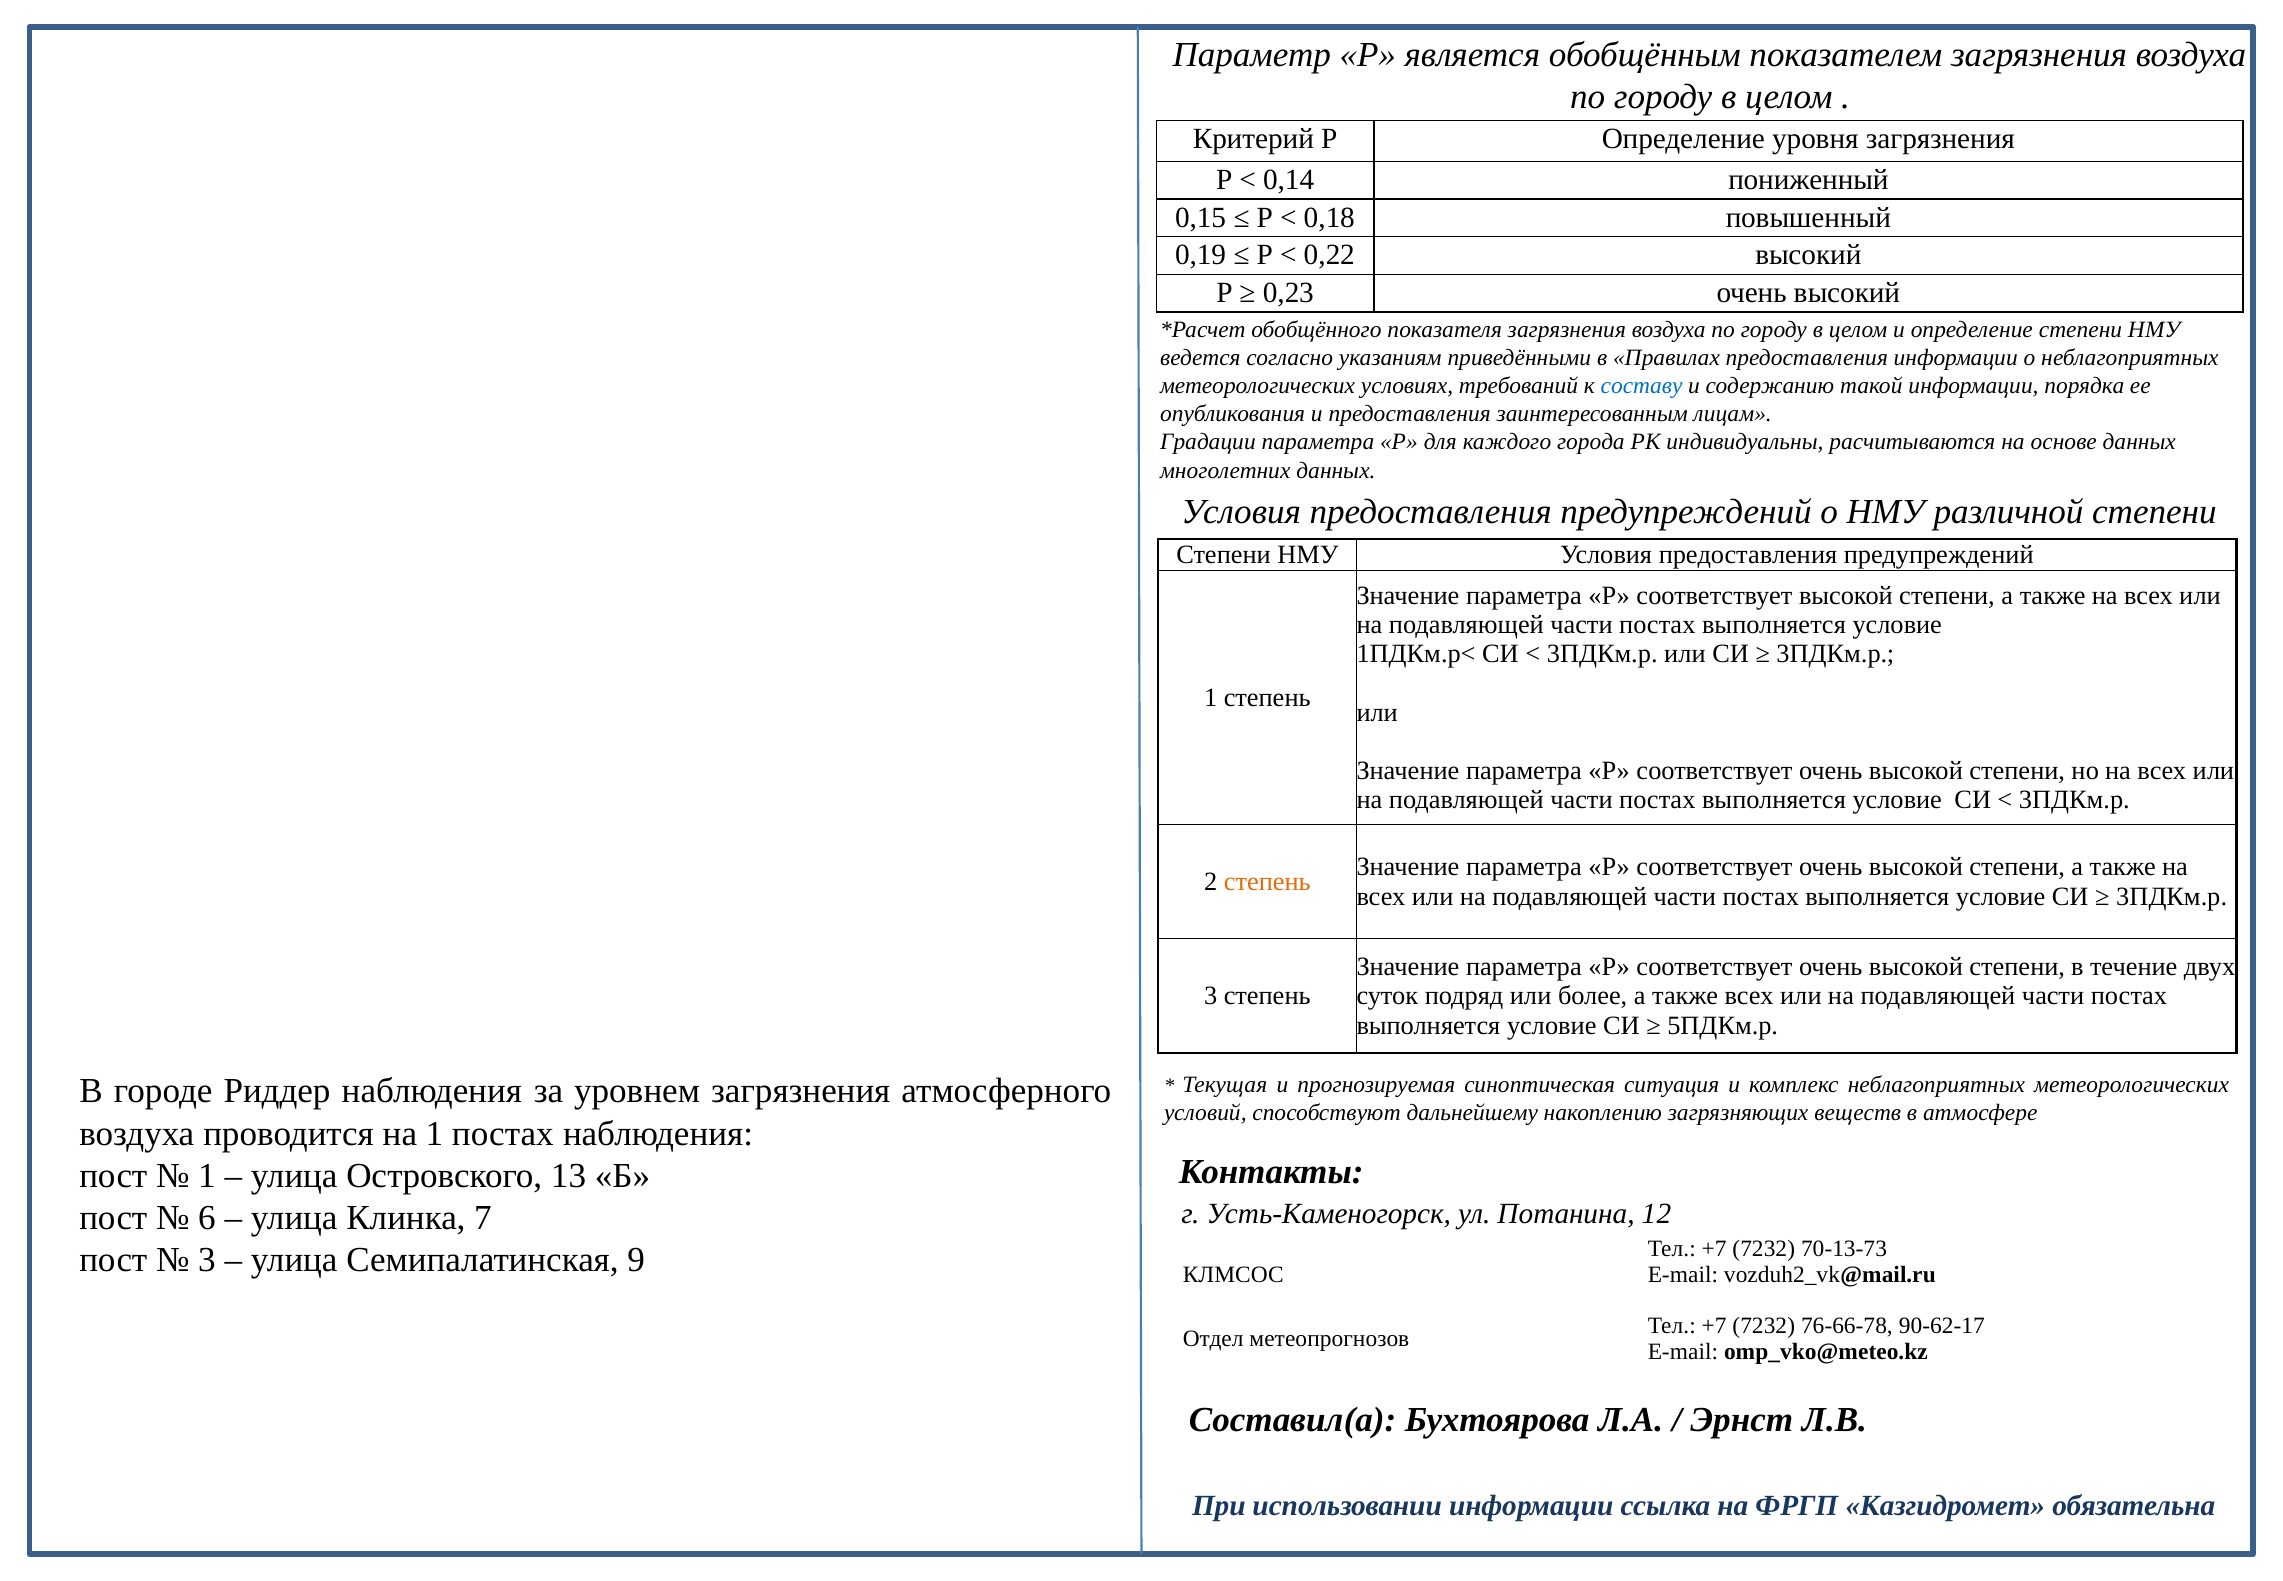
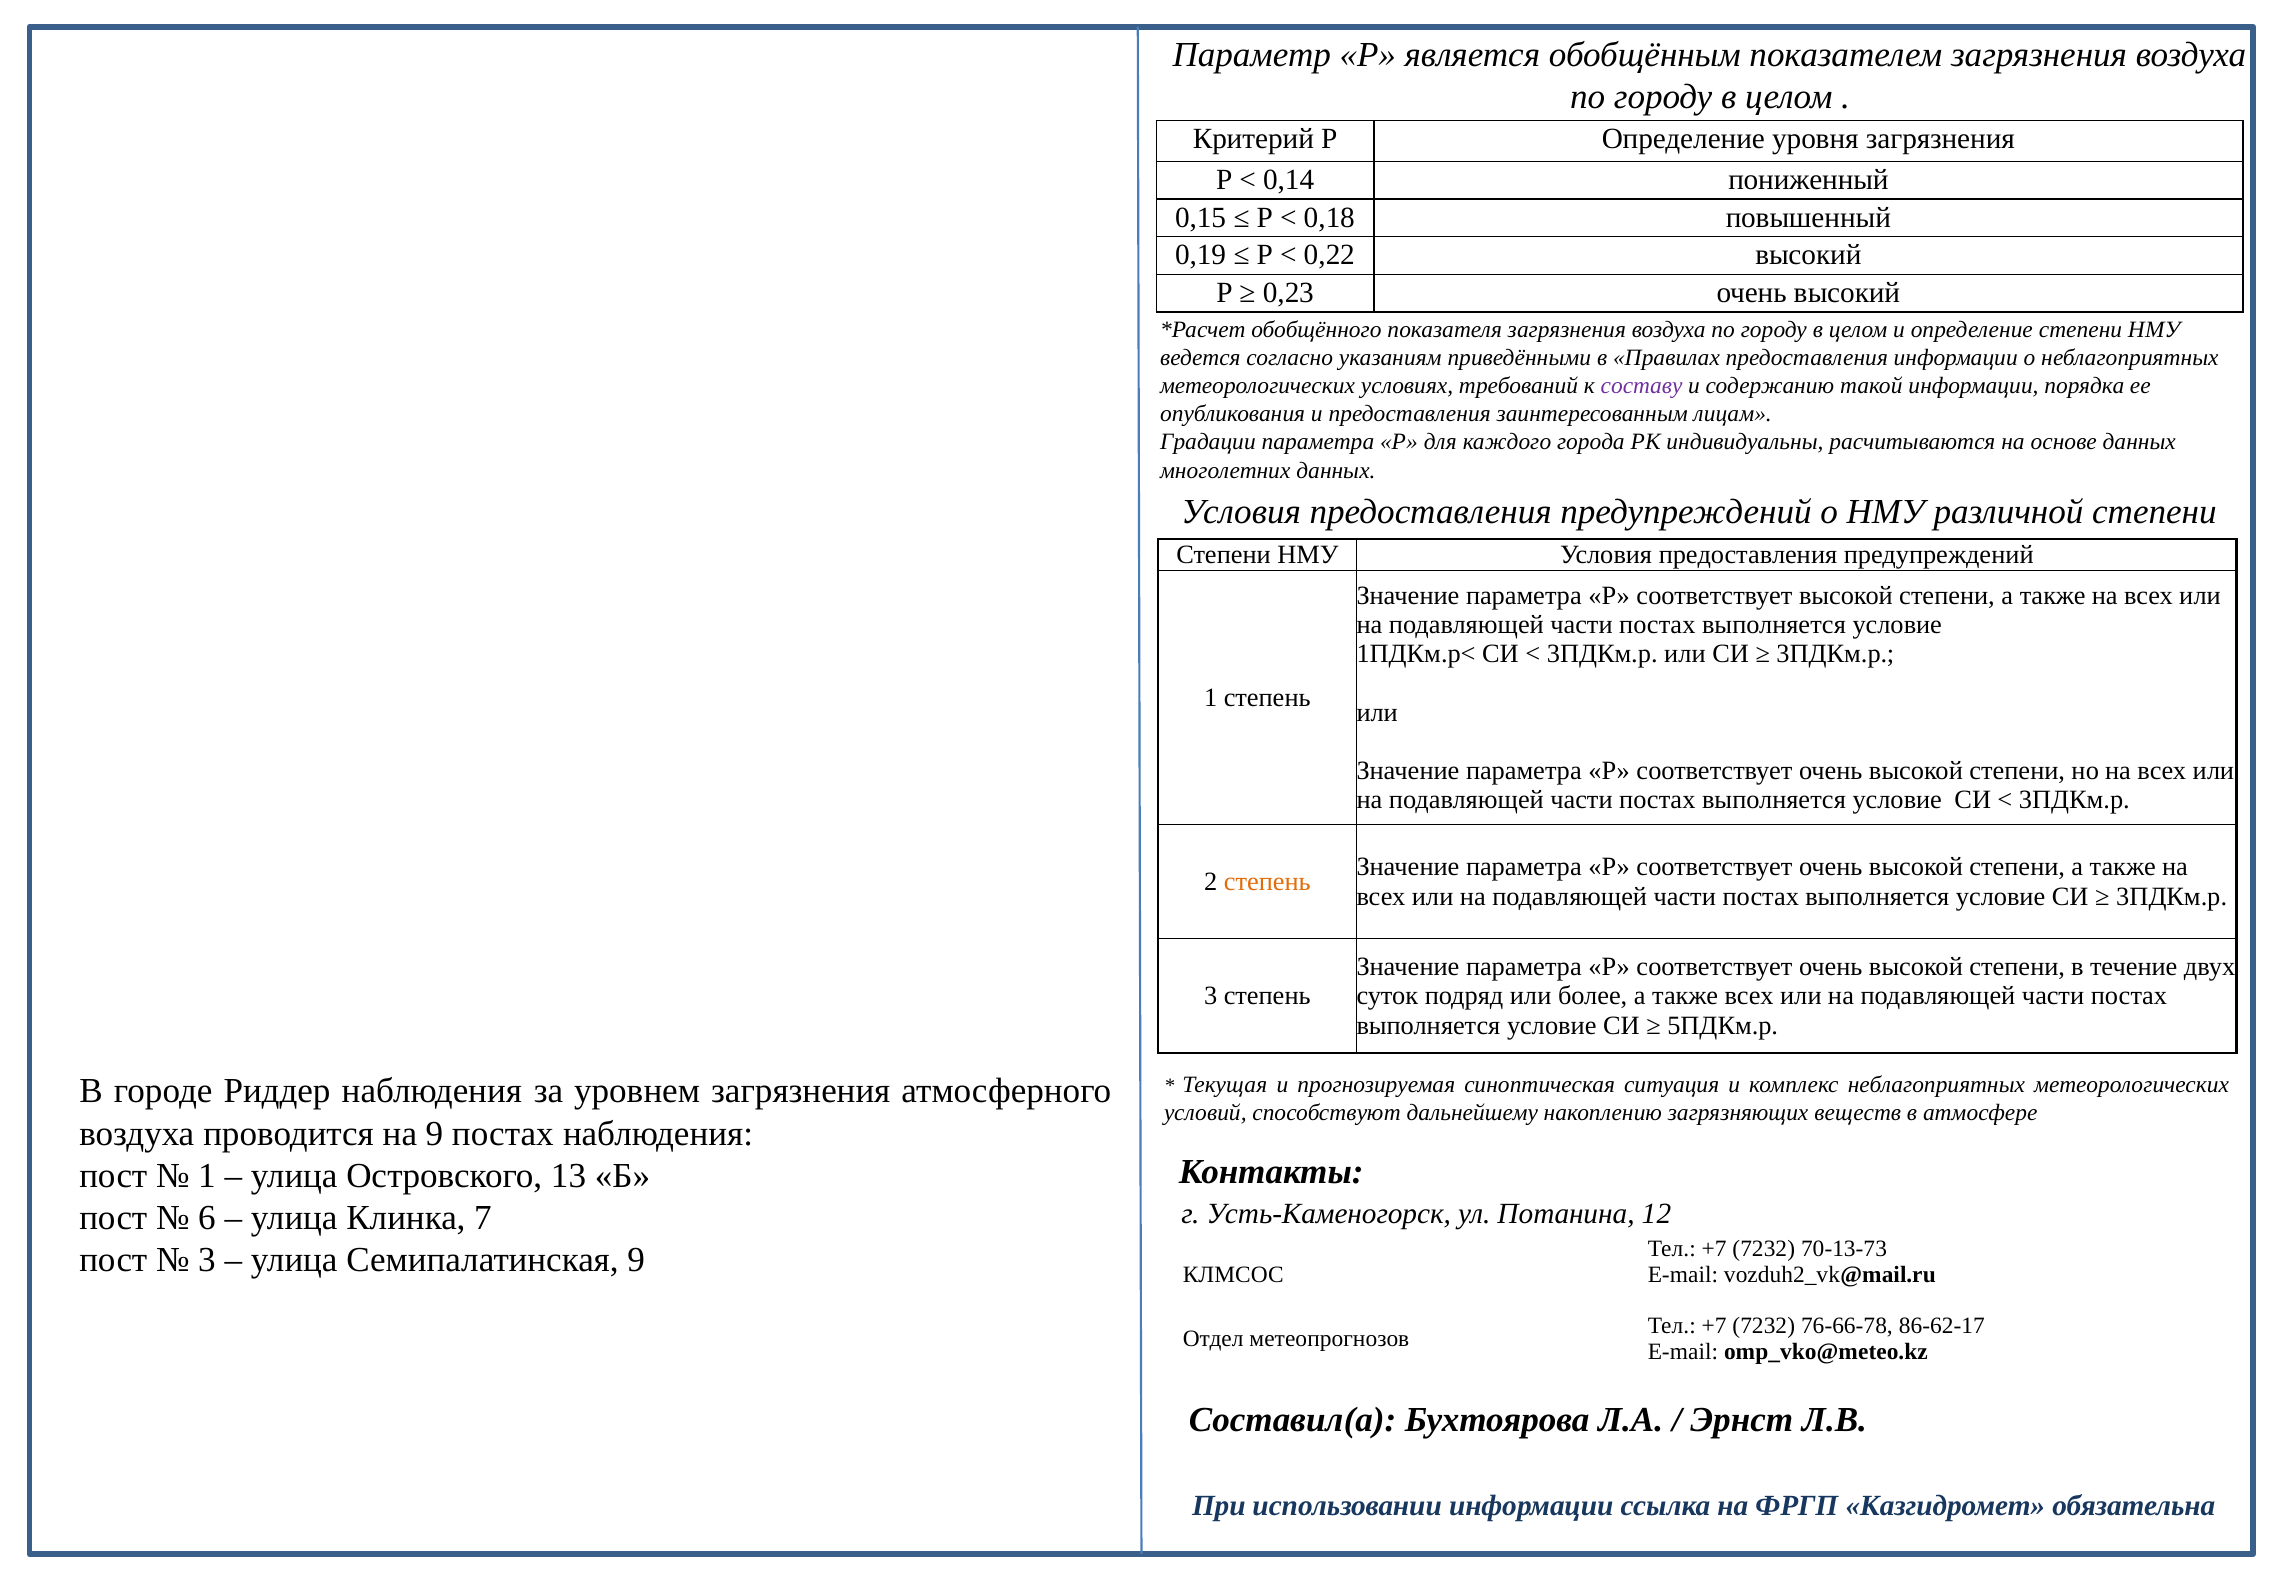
составу colour: blue -> purple
на 1: 1 -> 9
90-62-17: 90-62-17 -> 86-62-17
